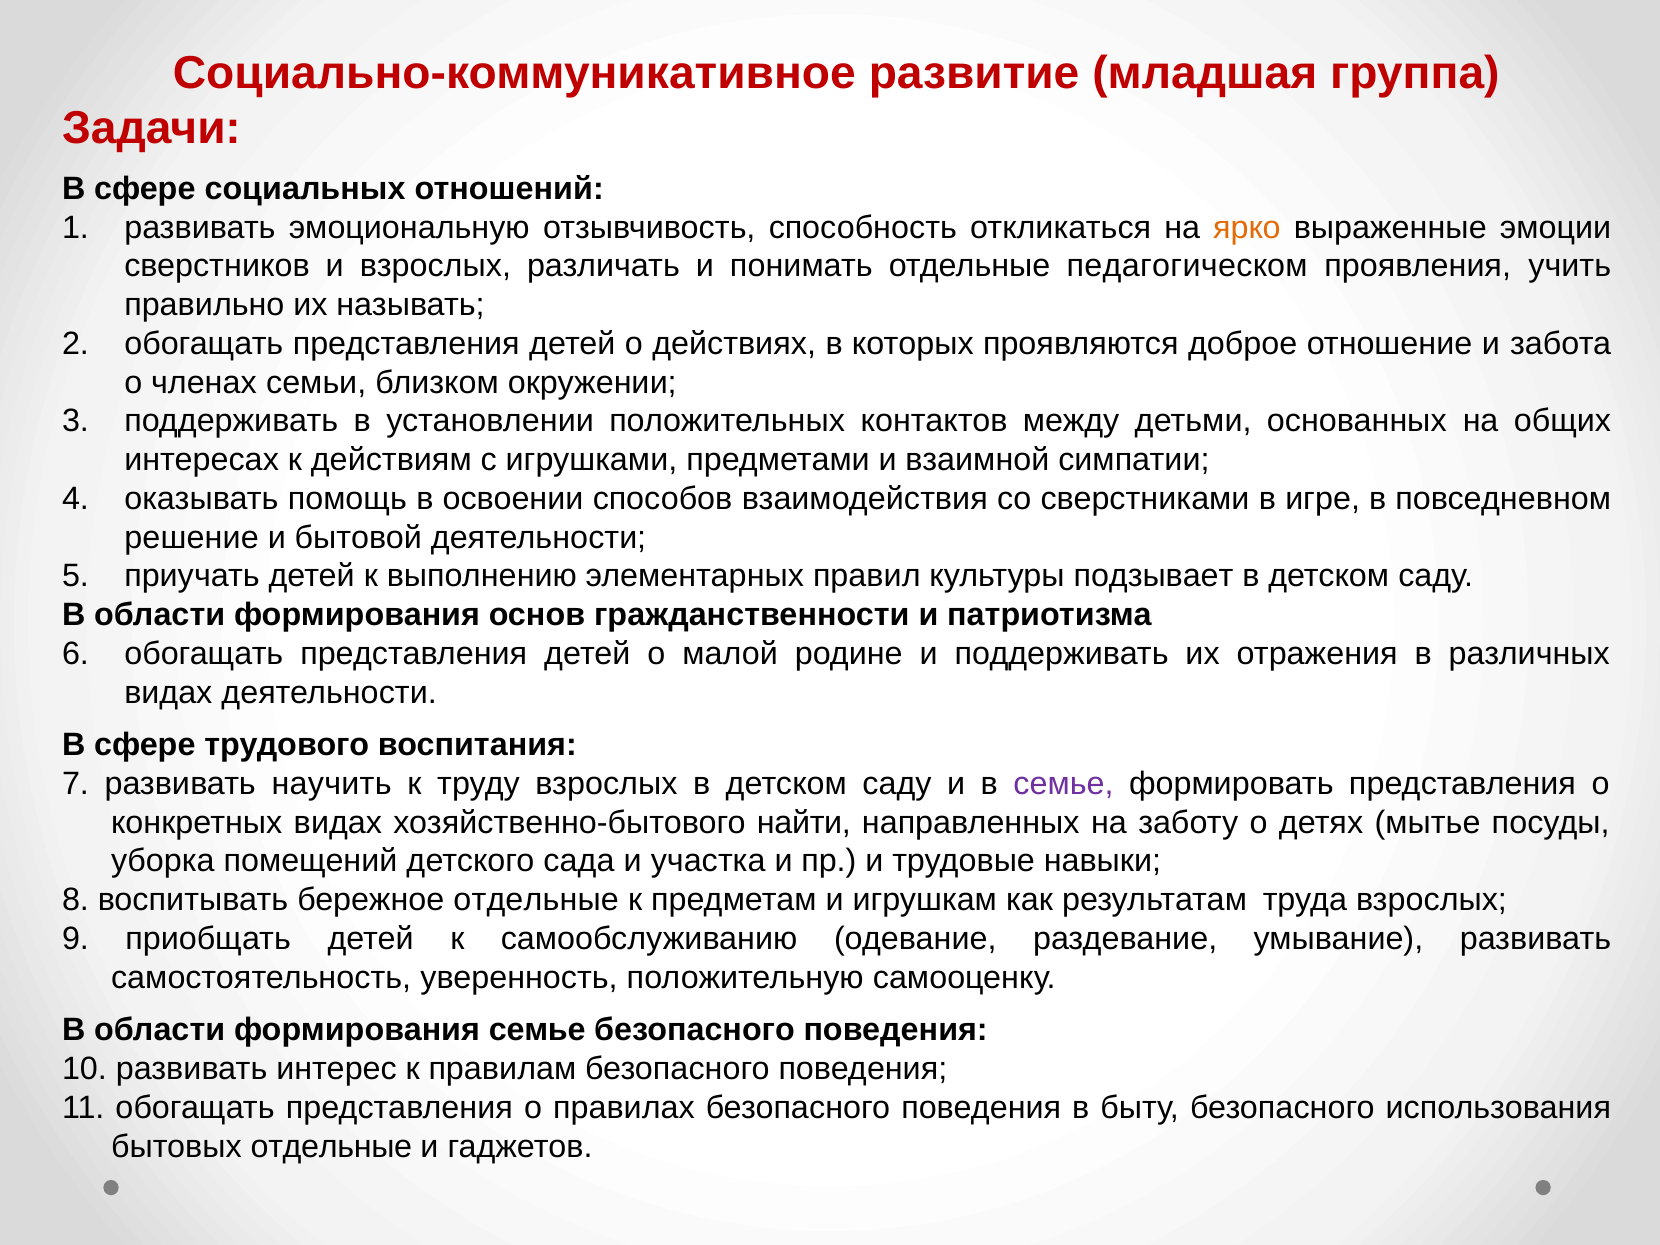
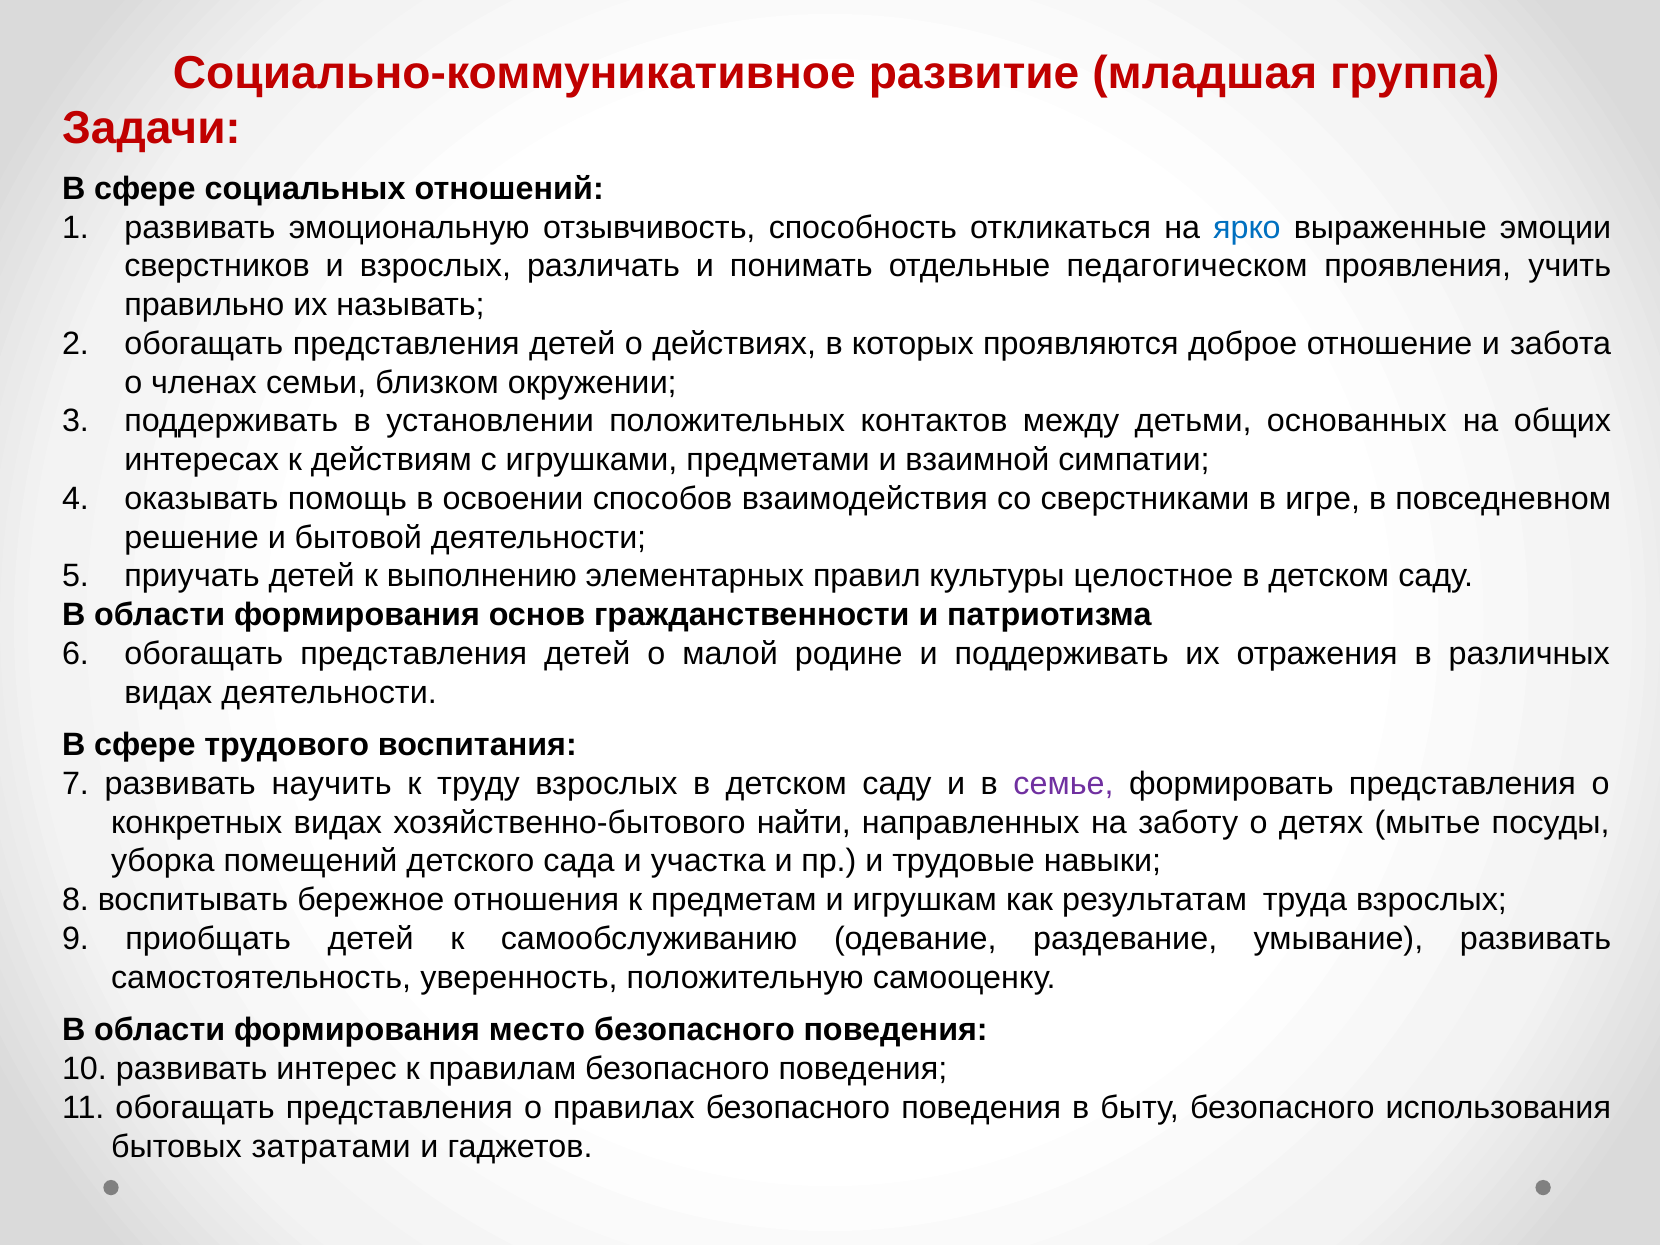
ярко colour: orange -> blue
подзывает: подзывает -> целостное
бережное отдельные: отдельные -> отношения
формирования семье: семье -> место
бытовых отдельные: отдельные -> затратами
